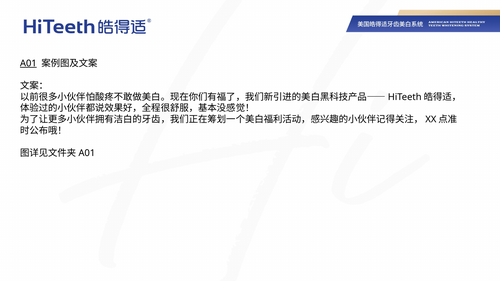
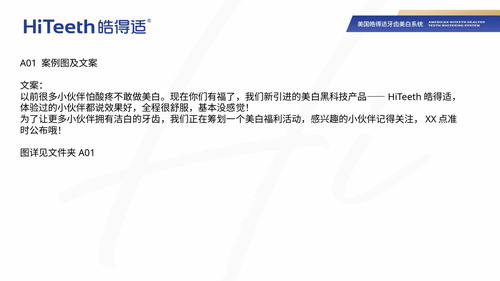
A01 underline: present -> none
